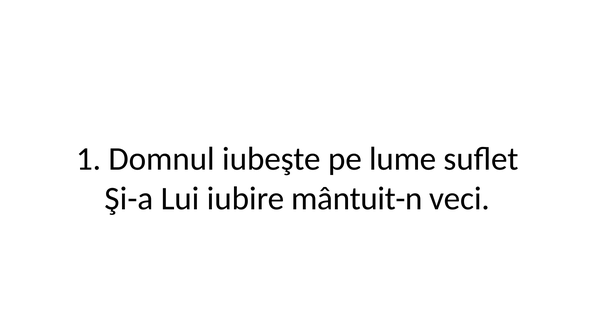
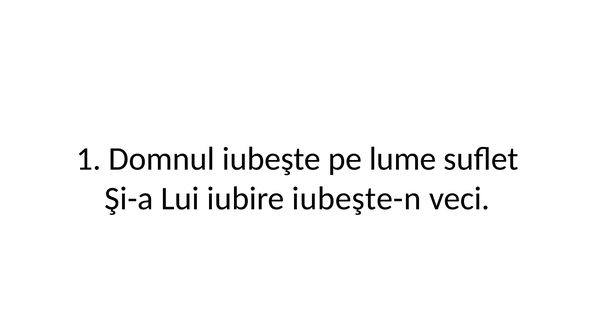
mântuit-n: mântuit-n -> iubeşte-n
